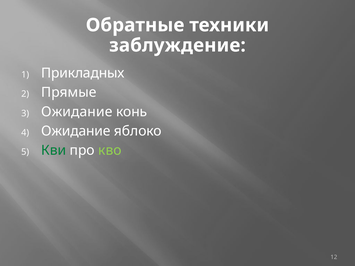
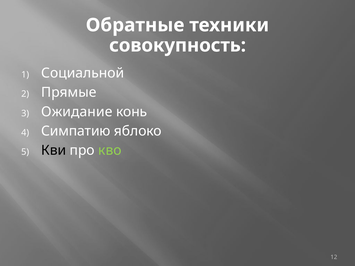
заблуждение: заблуждение -> совокупность
Прикладных: Прикладных -> Социальной
Ожидание at (76, 131): Ожидание -> Симпатию
Кви colour: green -> black
